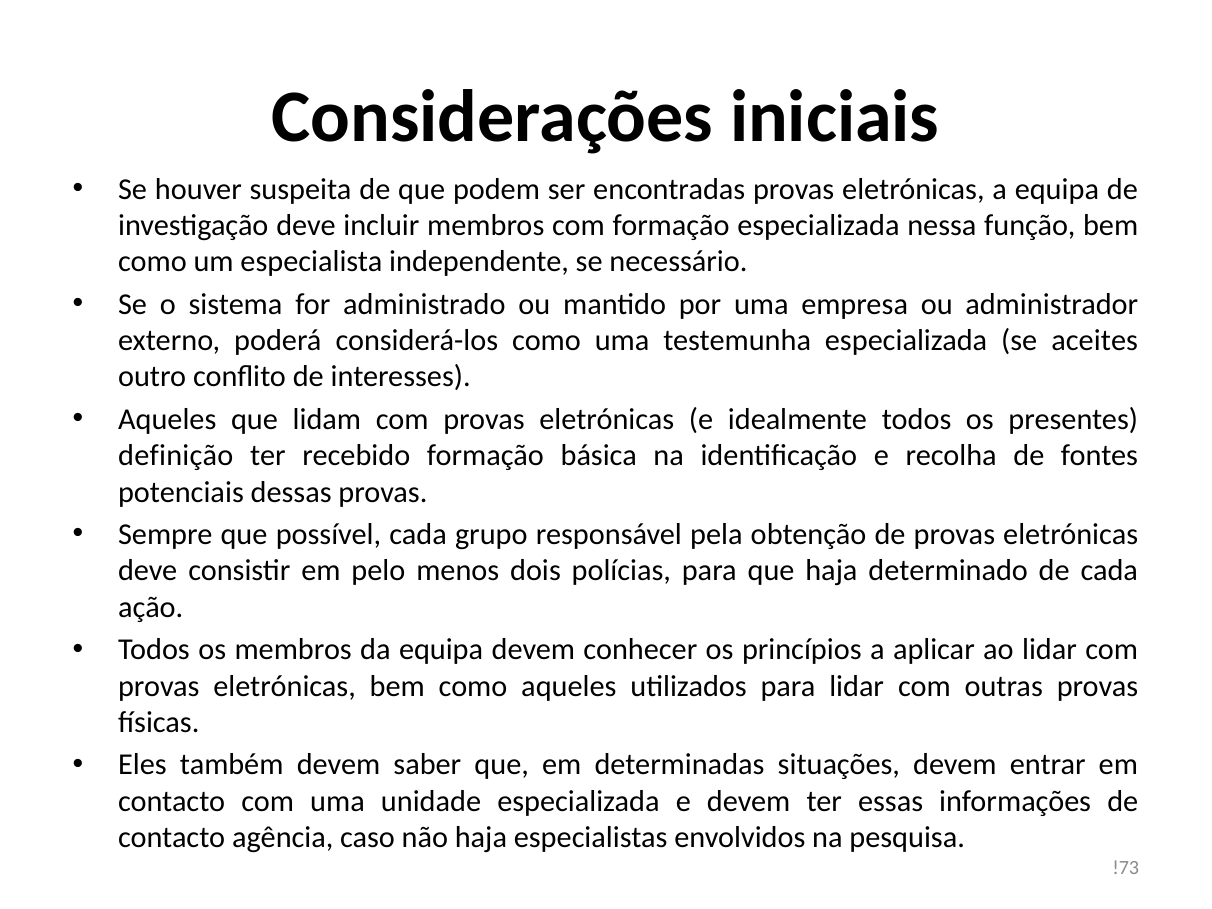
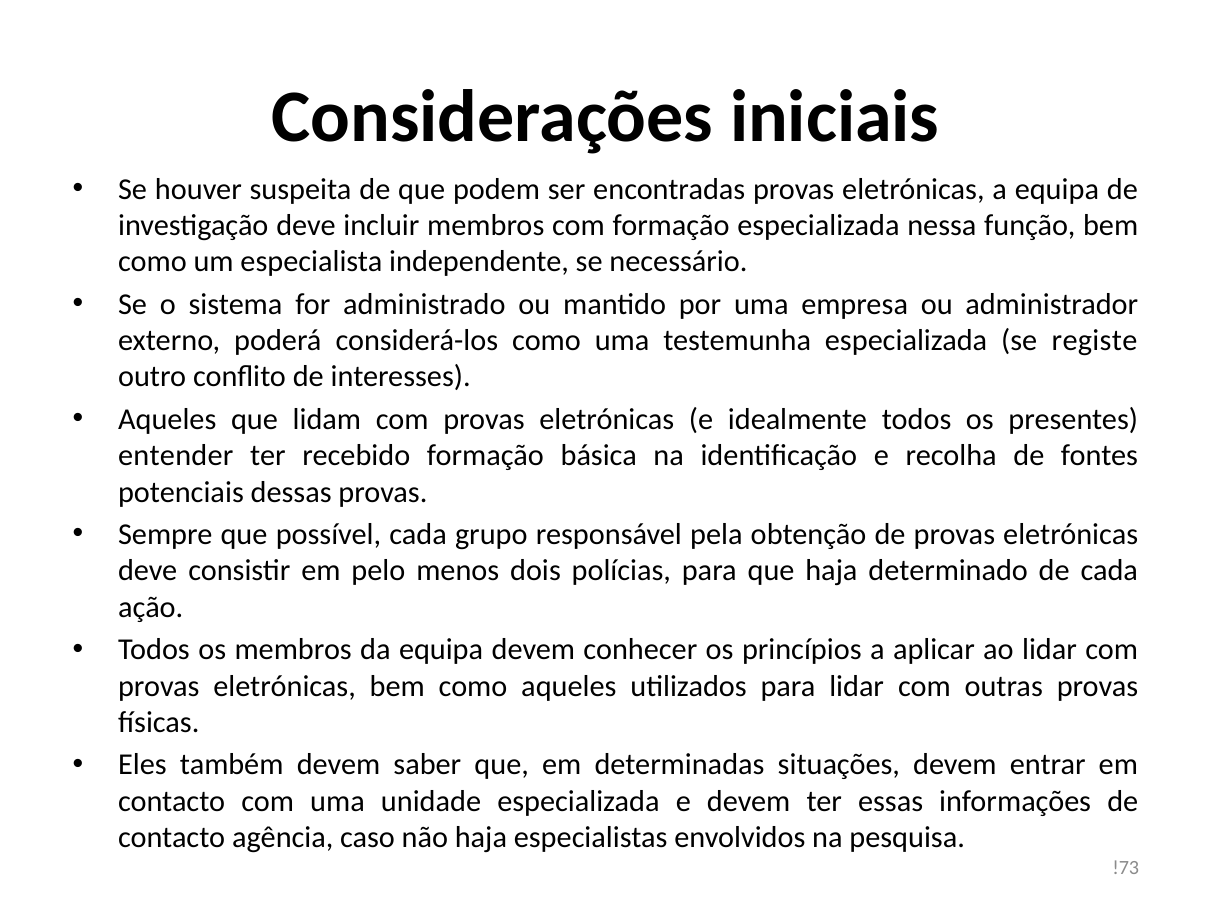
aceites: aceites -> registe
definição: definição -> entender
